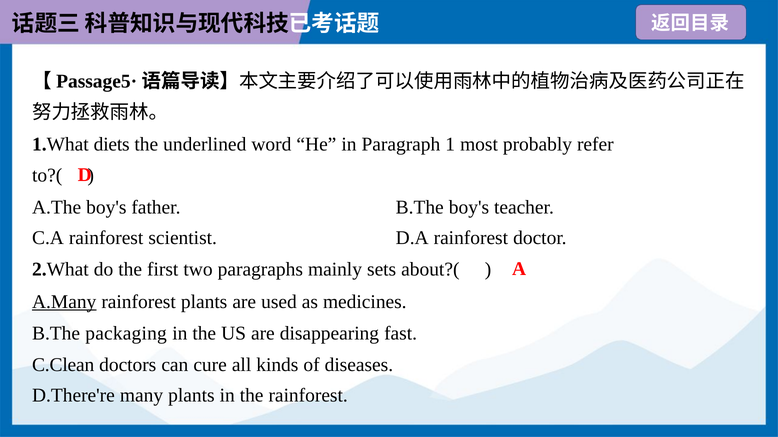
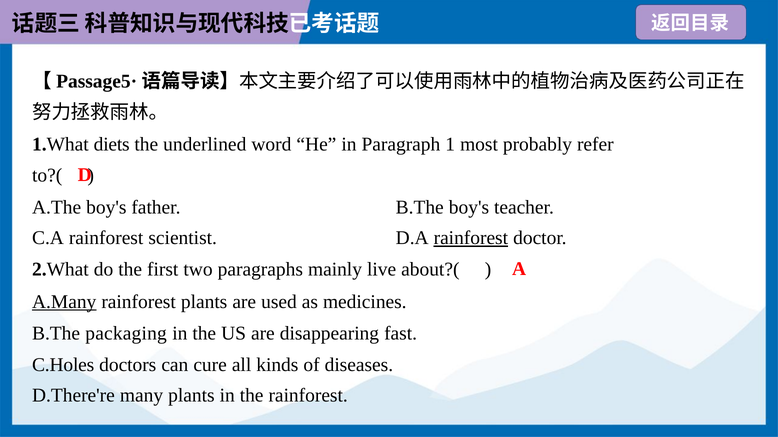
rainforest at (471, 238) underline: none -> present
sets: sets -> live
C.Clean: C.Clean -> C.Holes
